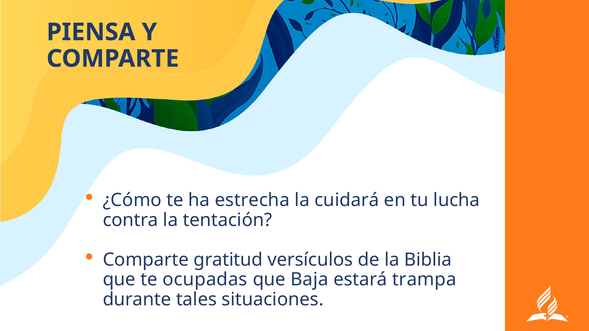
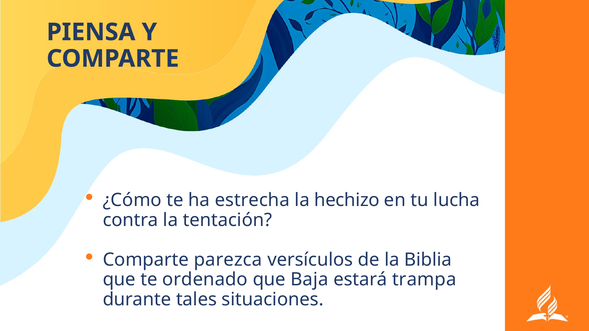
cuidará: cuidará -> hechizo
gratitud: gratitud -> parezca
ocupadas: ocupadas -> ordenado
